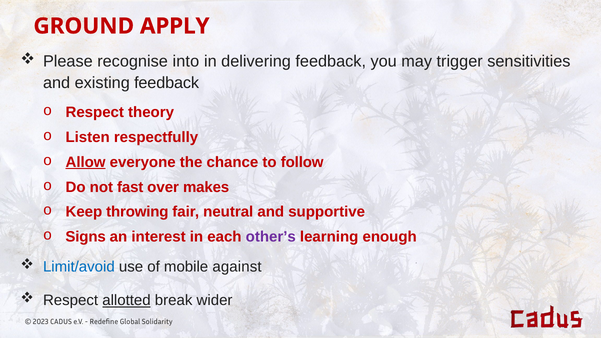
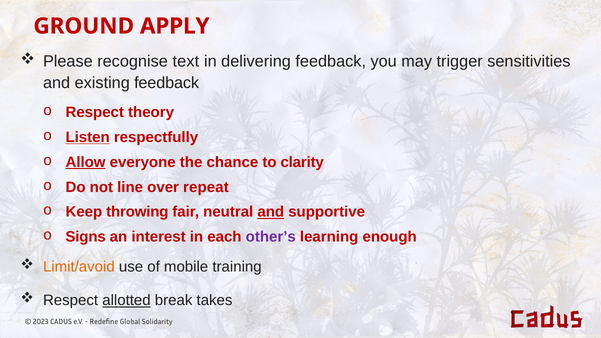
into: into -> text
Listen underline: none -> present
follow: follow -> clarity
fast: fast -> line
makes: makes -> repeat
and at (271, 212) underline: none -> present
Limit/avoid colour: blue -> orange
against: against -> training
wider: wider -> takes
